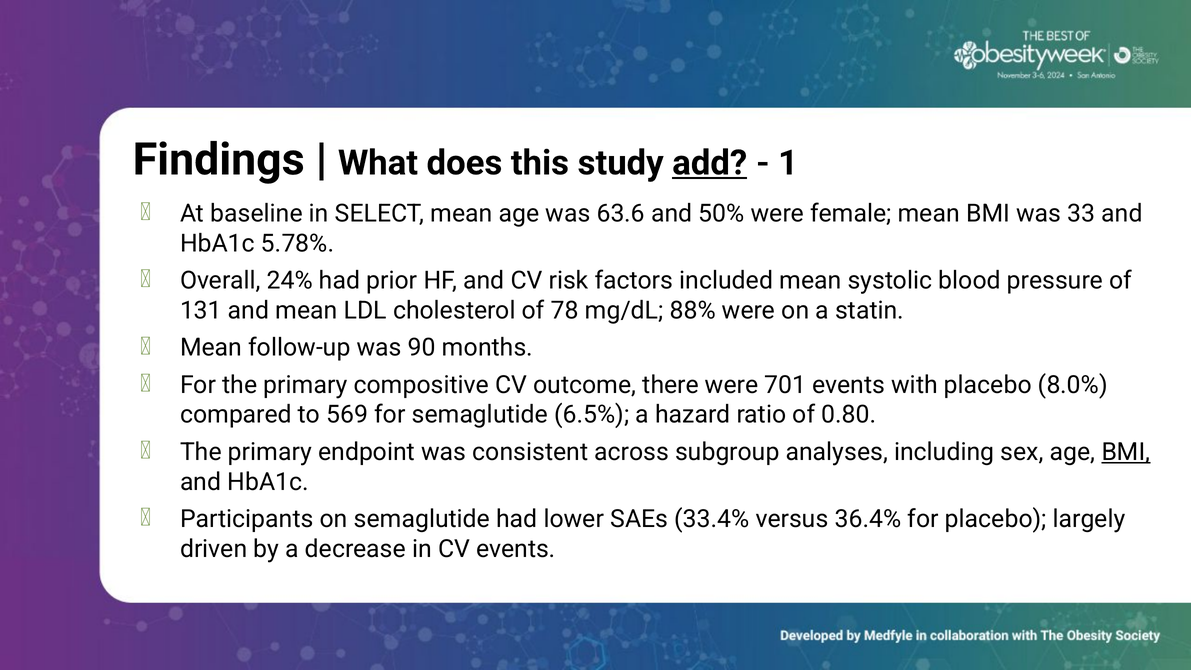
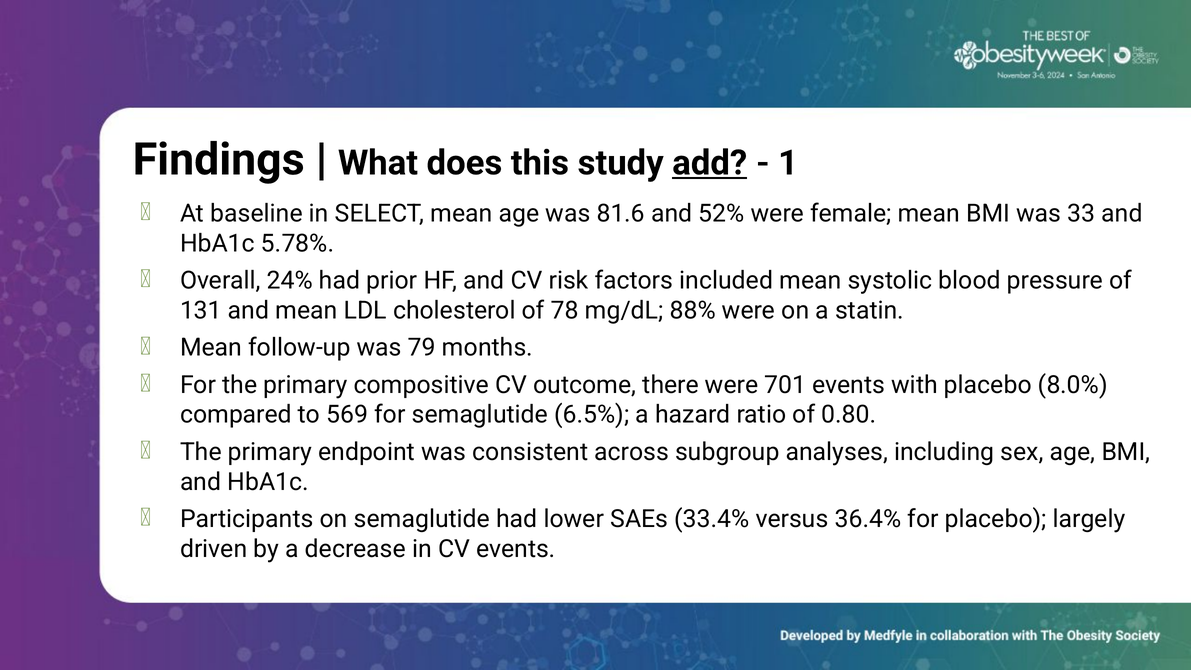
63.6: 63.6 -> 81.6
50%: 50% -> 52%
90: 90 -> 79
BMI at (1126, 452) underline: present -> none
